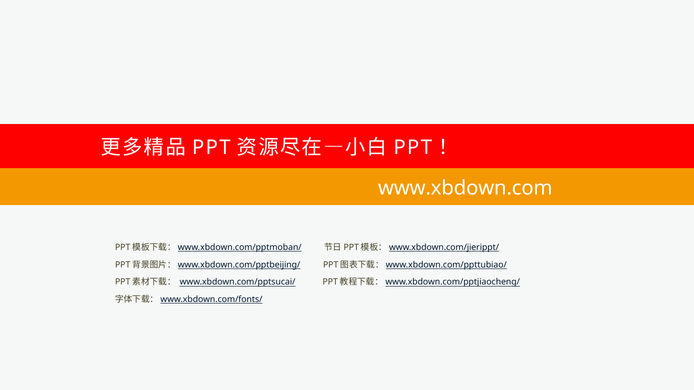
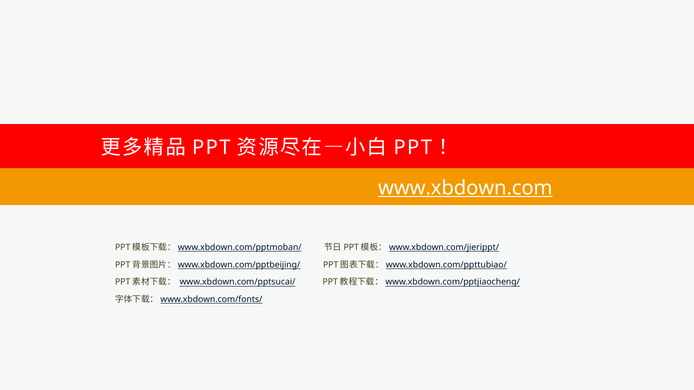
www.xbdown.com underline: none -> present
